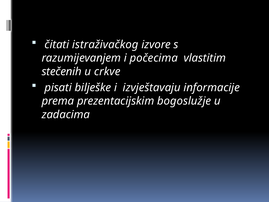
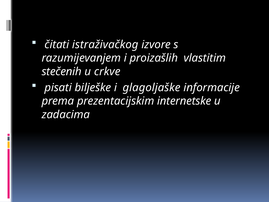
počecima: počecima -> proizašlih
izvještavaju: izvještavaju -> glagoljaške
bogoslužje: bogoslužje -> internetske
